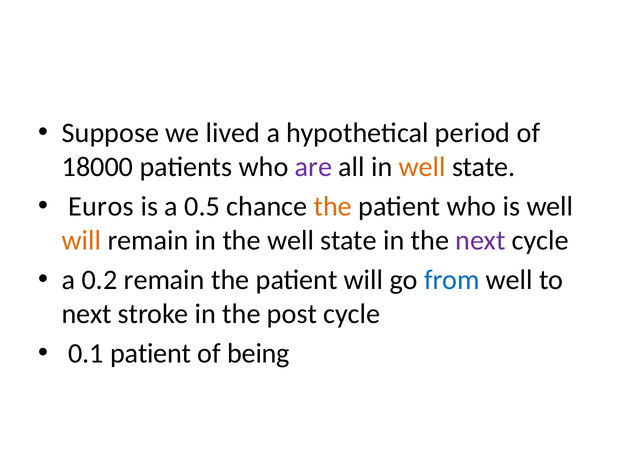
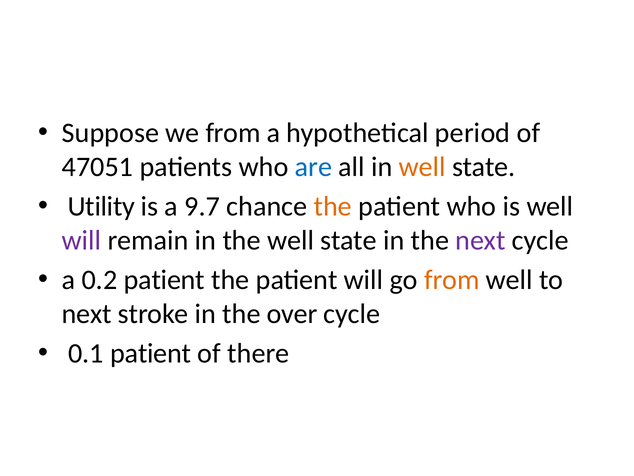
we lived: lived -> from
18000: 18000 -> 47051
are colour: purple -> blue
Euros: Euros -> Utility
0.5: 0.5 -> 9.7
will at (82, 240) colour: orange -> purple
0.2 remain: remain -> patient
from at (452, 280) colour: blue -> orange
post: post -> over
being: being -> there
